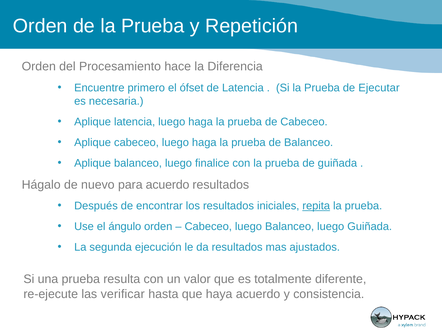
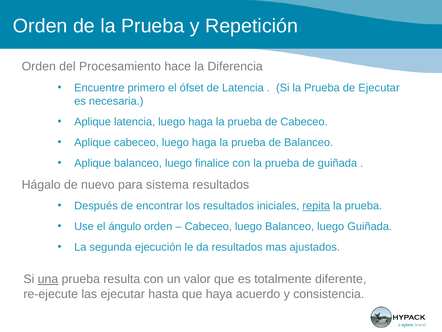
para acuerdo: acuerdo -> sistema
una underline: none -> present
las verificar: verificar -> ejecutar
